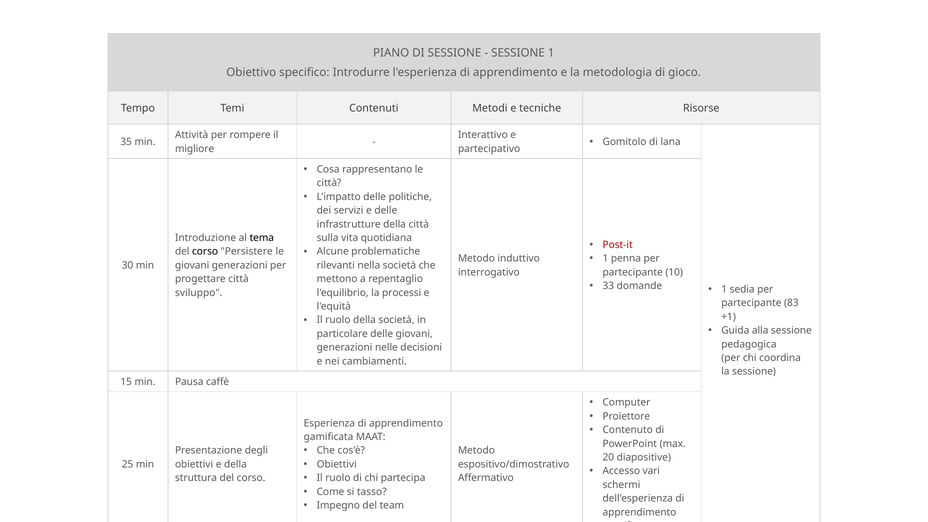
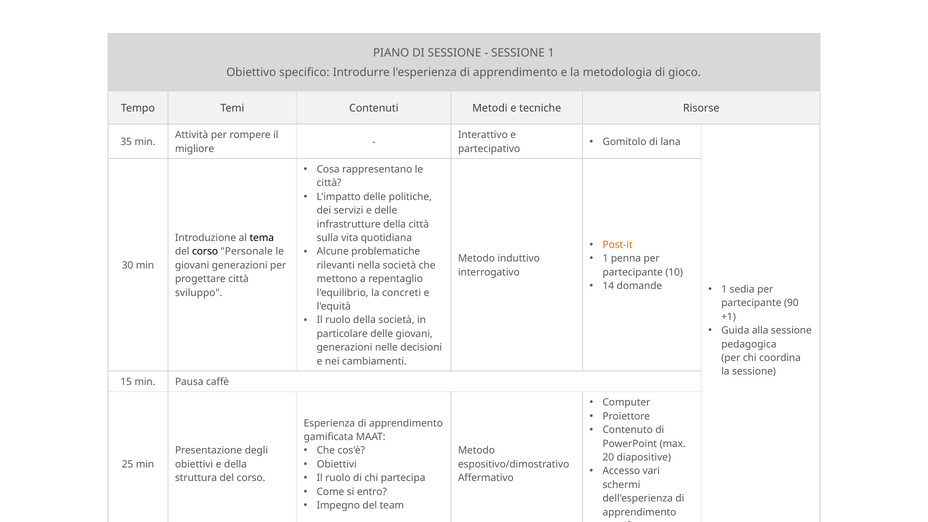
Post-it colour: red -> orange
Persistere: Persistere -> Personale
33: 33 -> 14
processi: processi -> concreti
83: 83 -> 90
tasso: tasso -> entro
